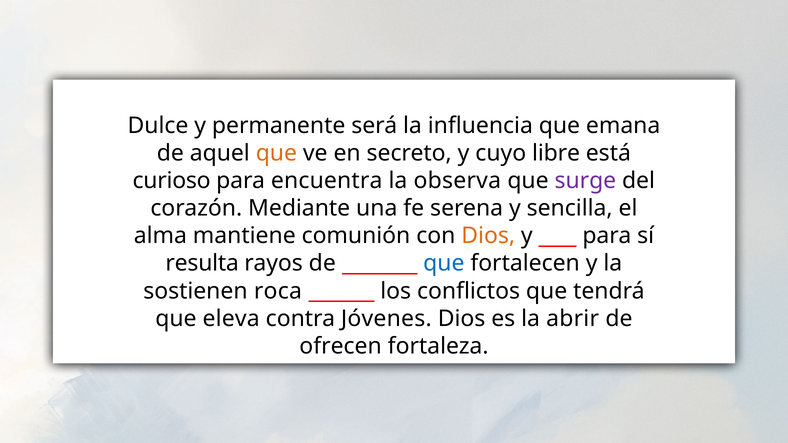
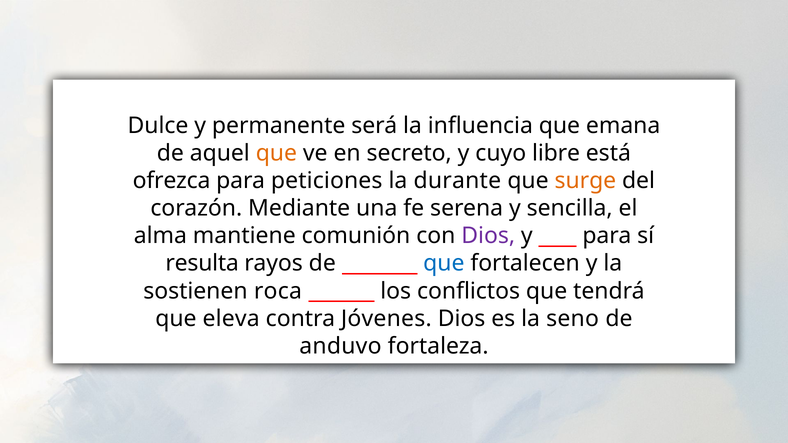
curioso: curioso -> ofrezca
encuentra: encuentra -> peticiones
observa: observa -> durante
surge colour: purple -> orange
Dios at (488, 236) colour: orange -> purple
abrir: abrir -> seno
ofrecen: ofrecen -> anduvo
